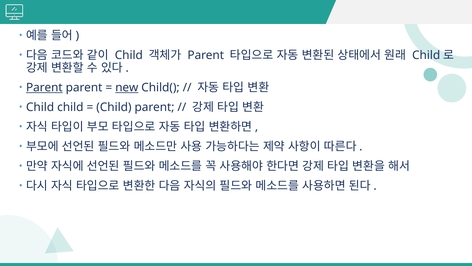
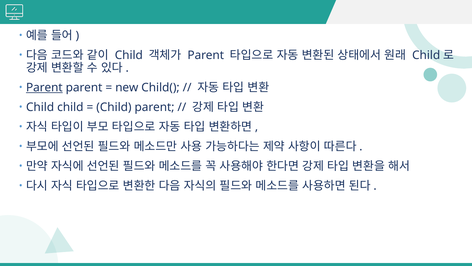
new underline: present -> none
